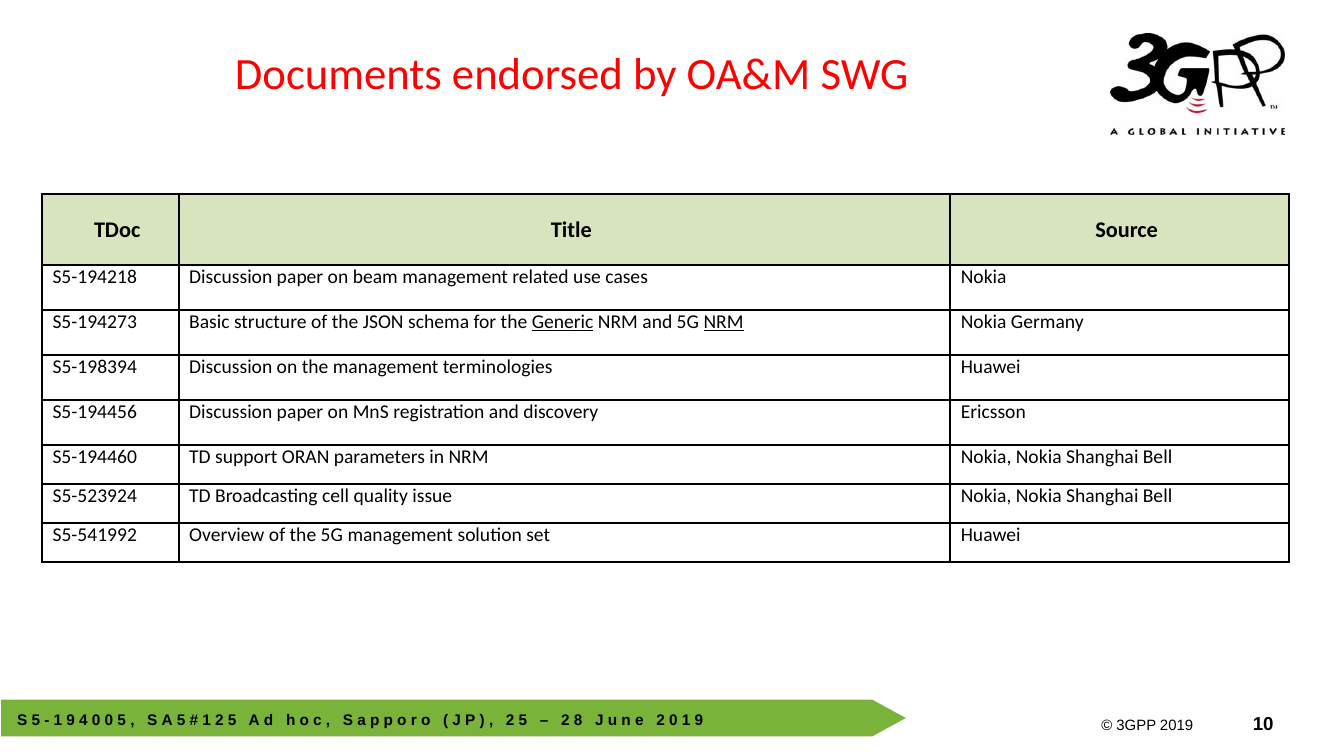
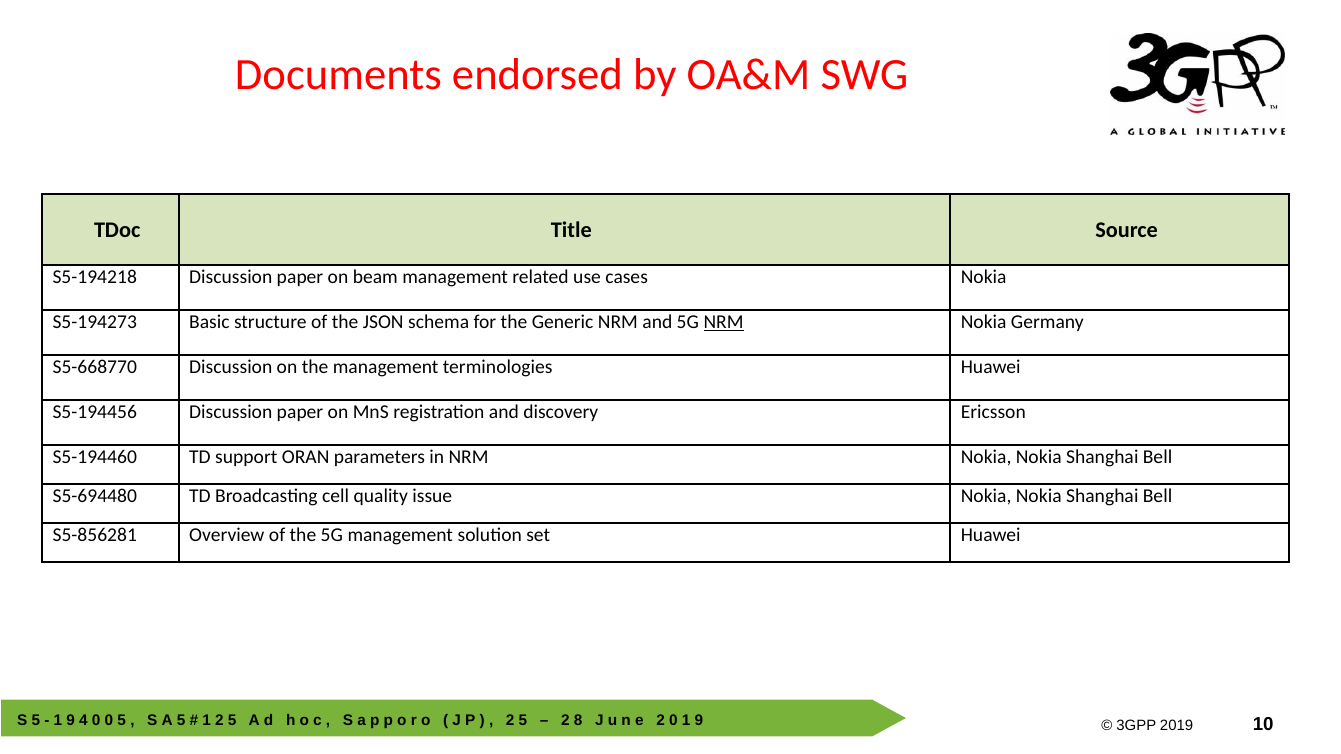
Generic underline: present -> none
S5-198394: S5-198394 -> S5-668770
S5-523924: S5-523924 -> S5-694480
S5-541992: S5-541992 -> S5-856281
